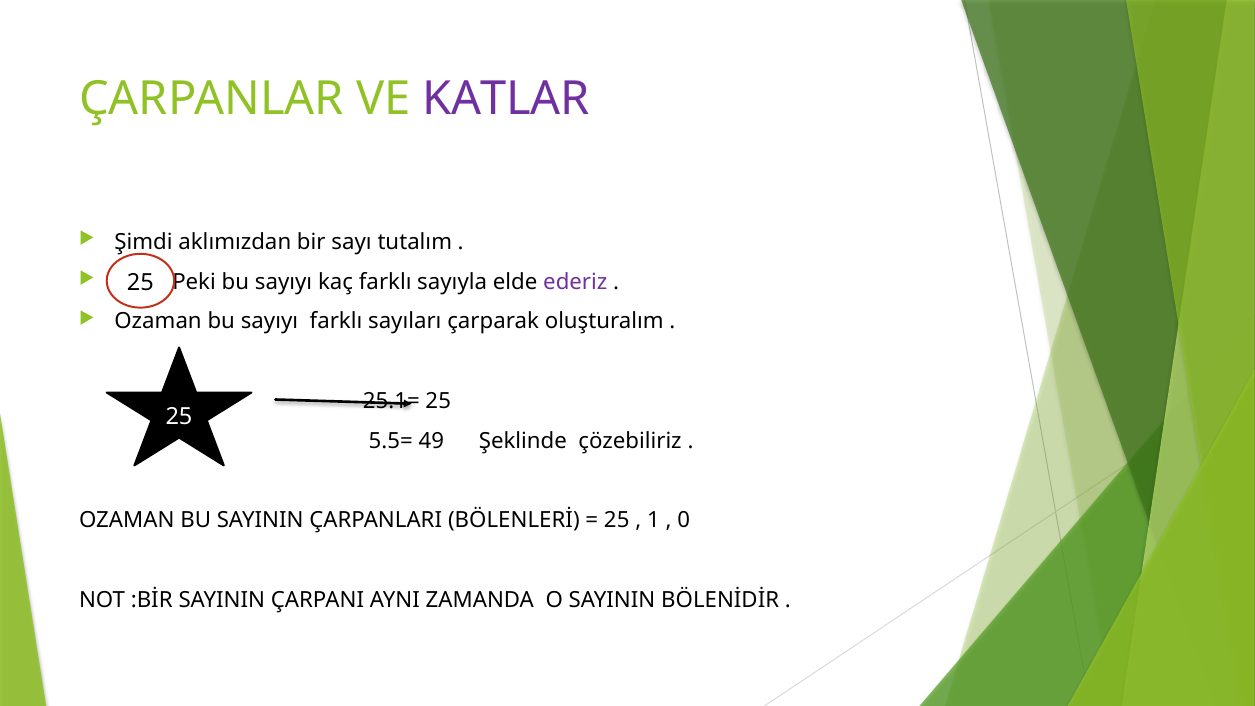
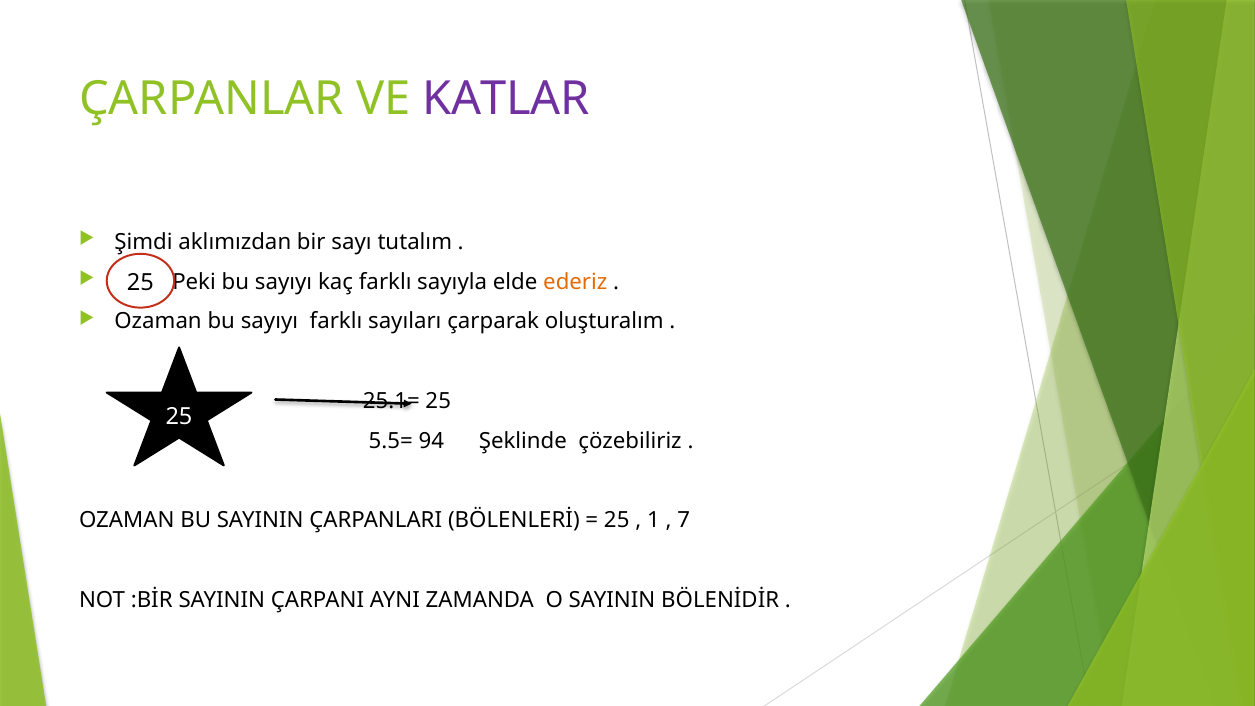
ederiz colour: purple -> orange
49: 49 -> 94
0: 0 -> 7
